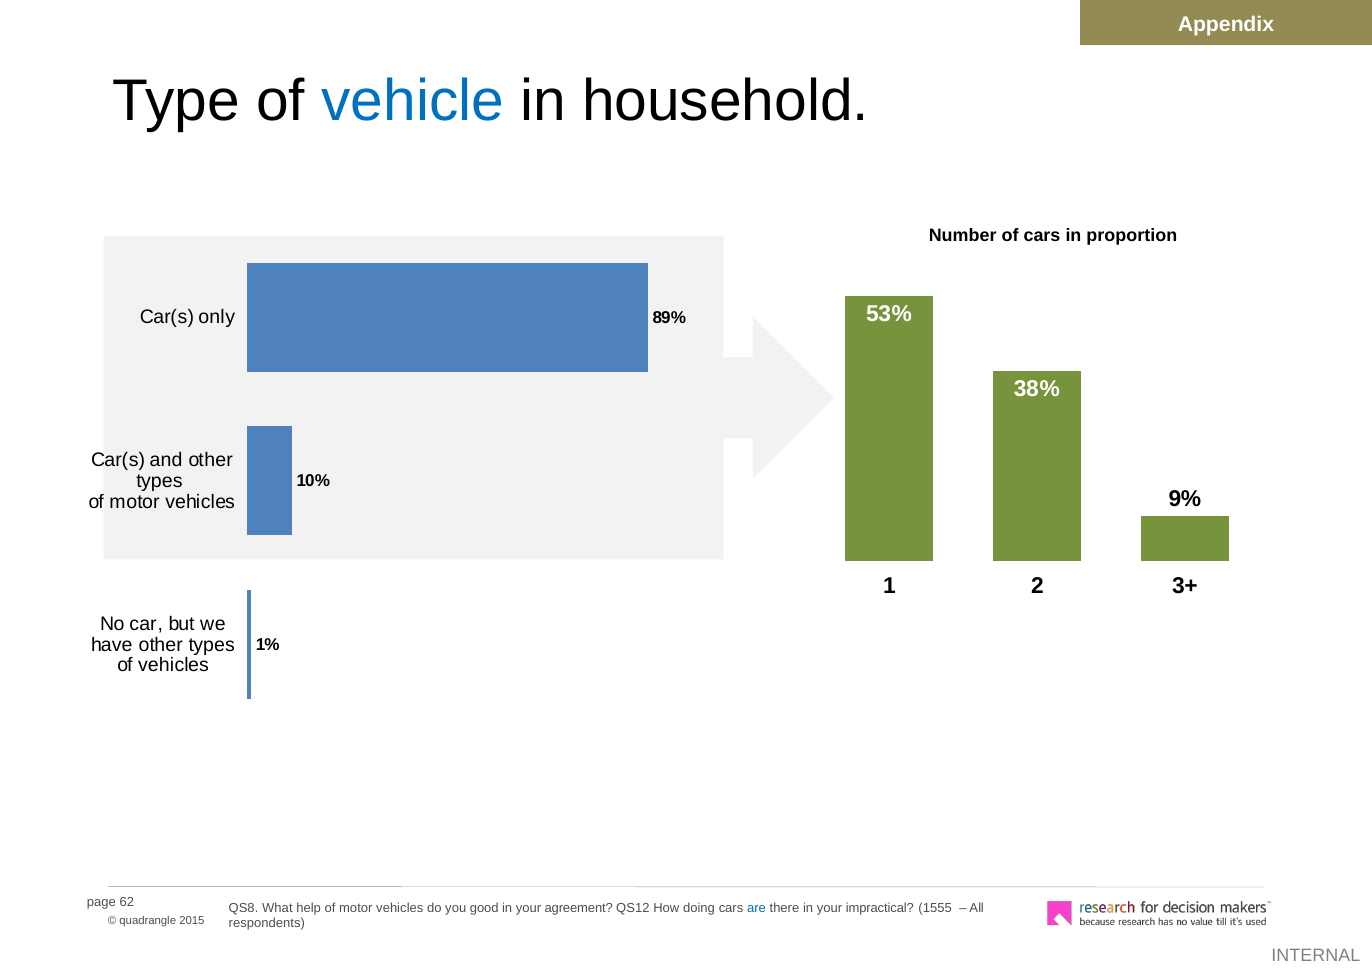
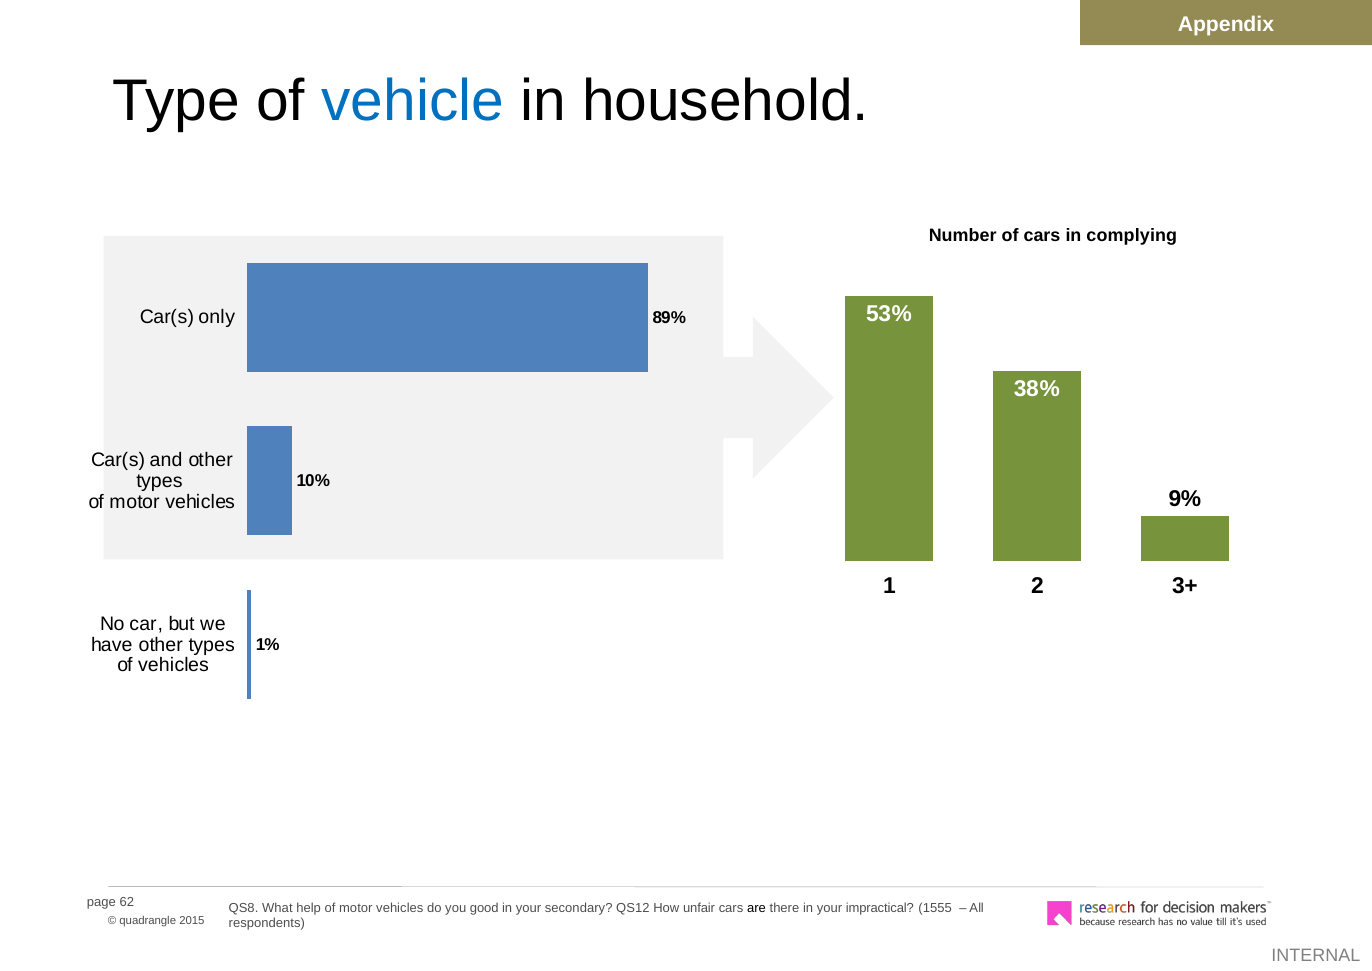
proportion: proportion -> complying
agreement: agreement -> secondary
doing: doing -> unfair
are colour: blue -> black
